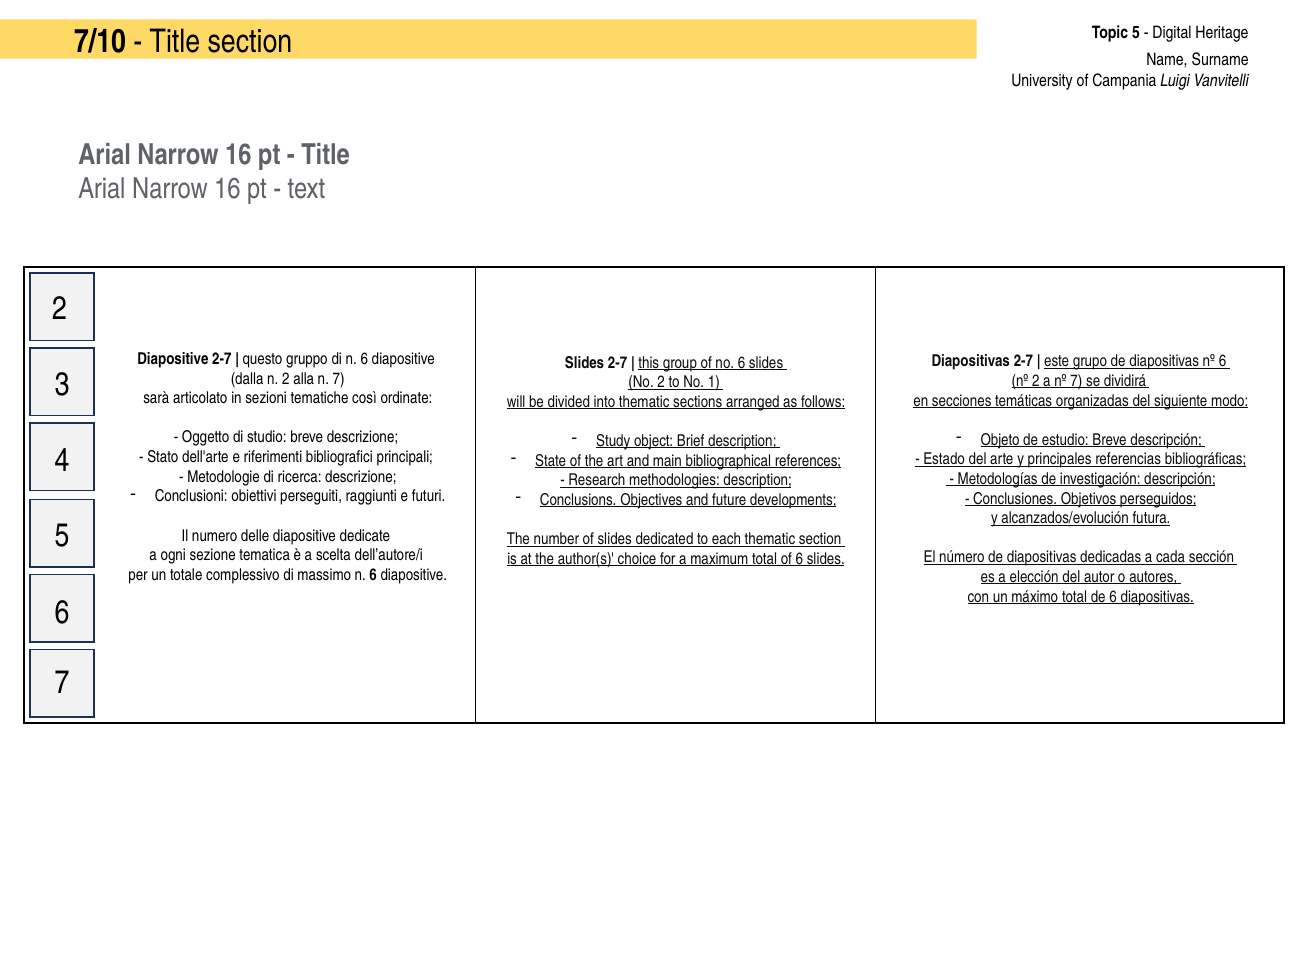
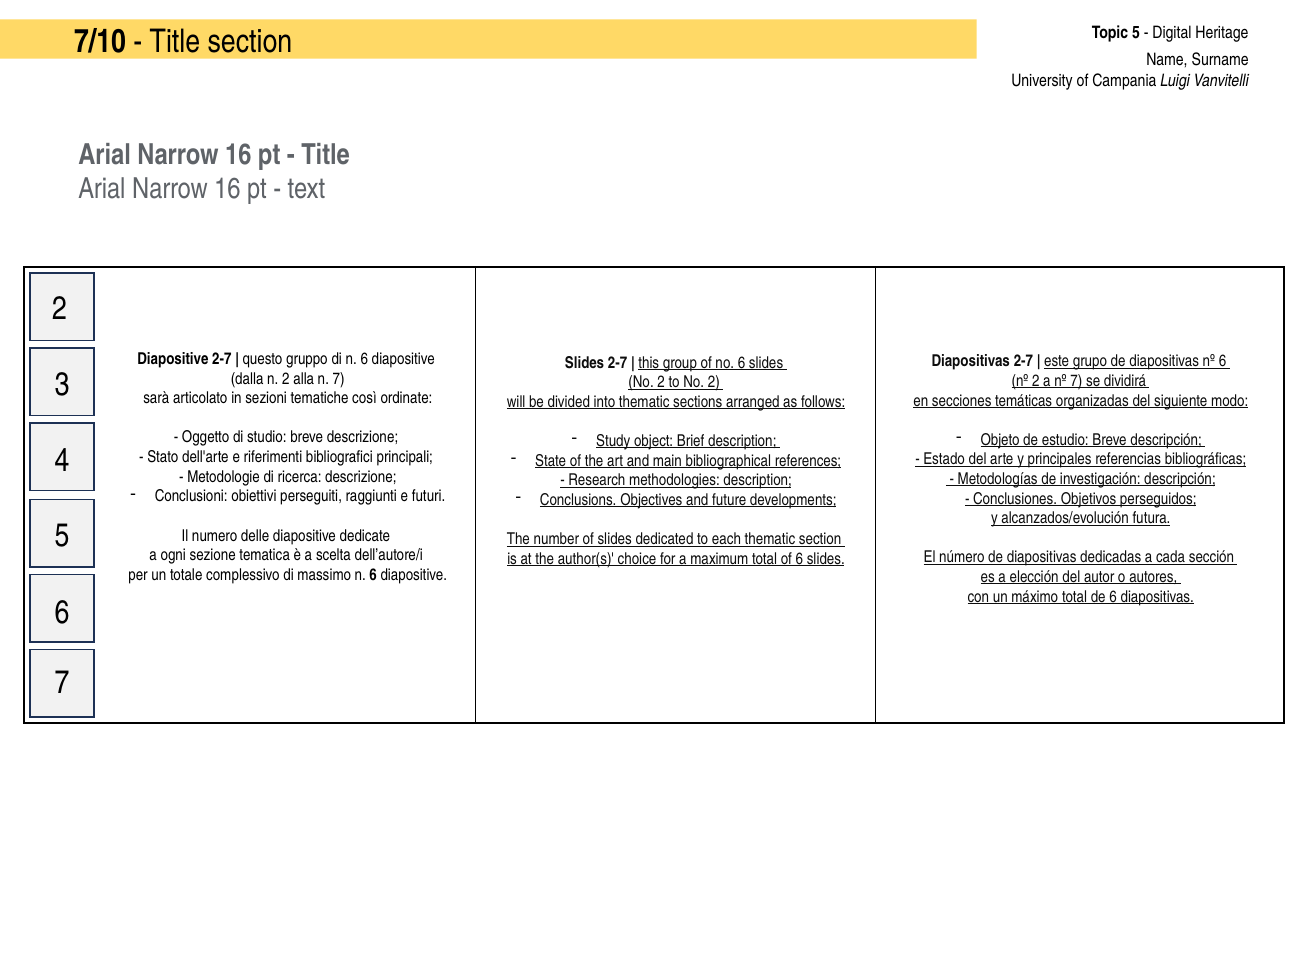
to No 1: 1 -> 2
